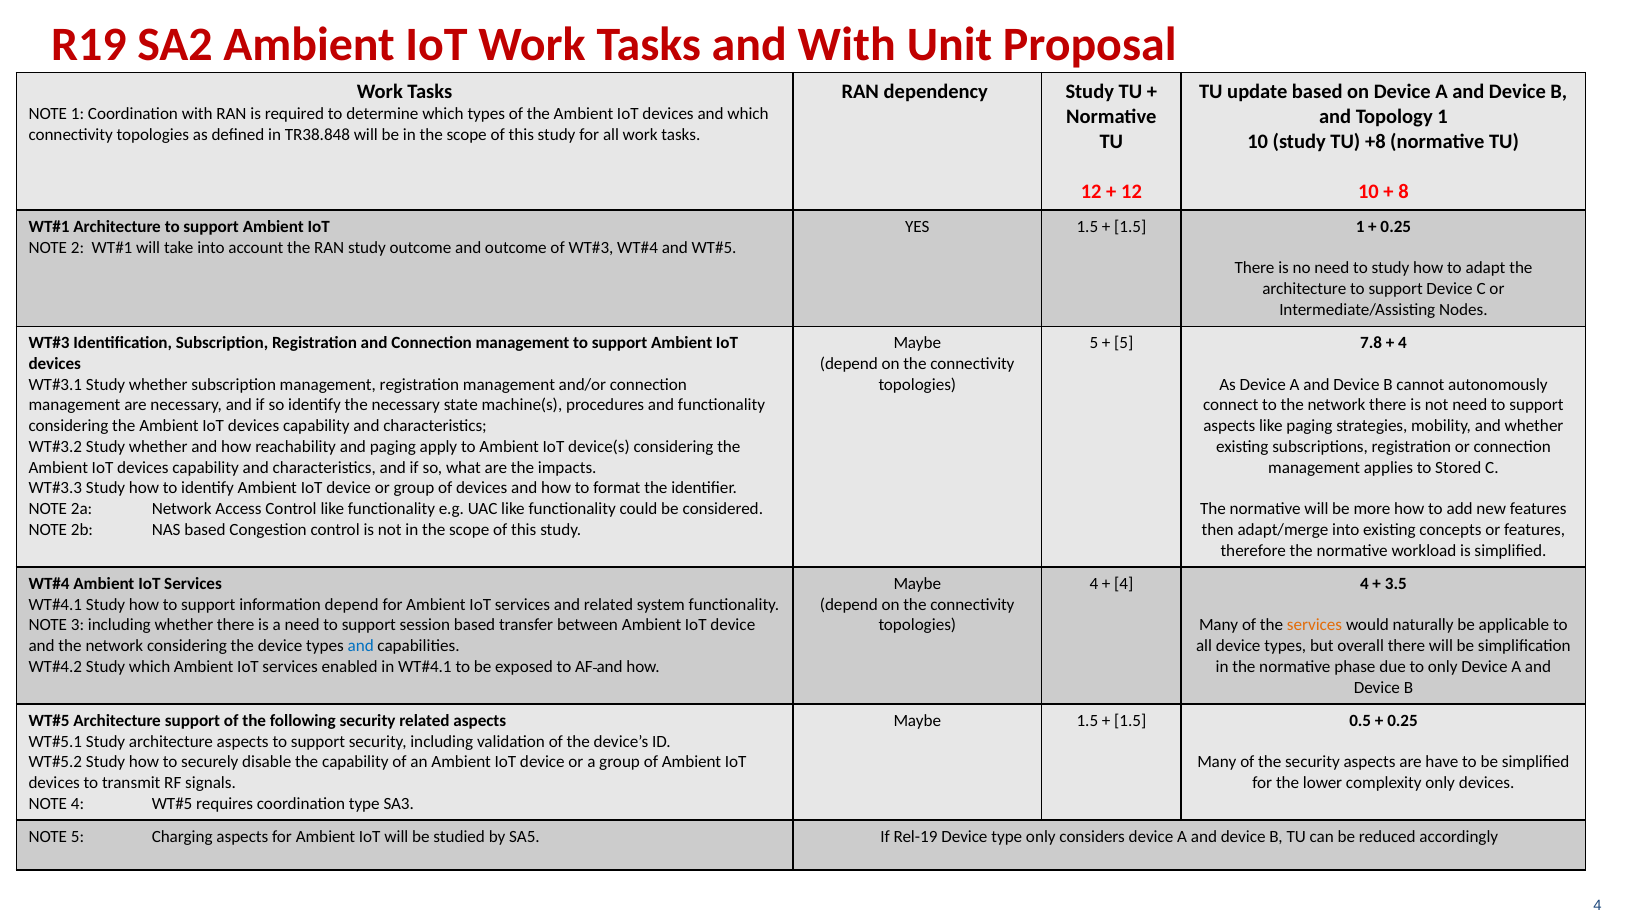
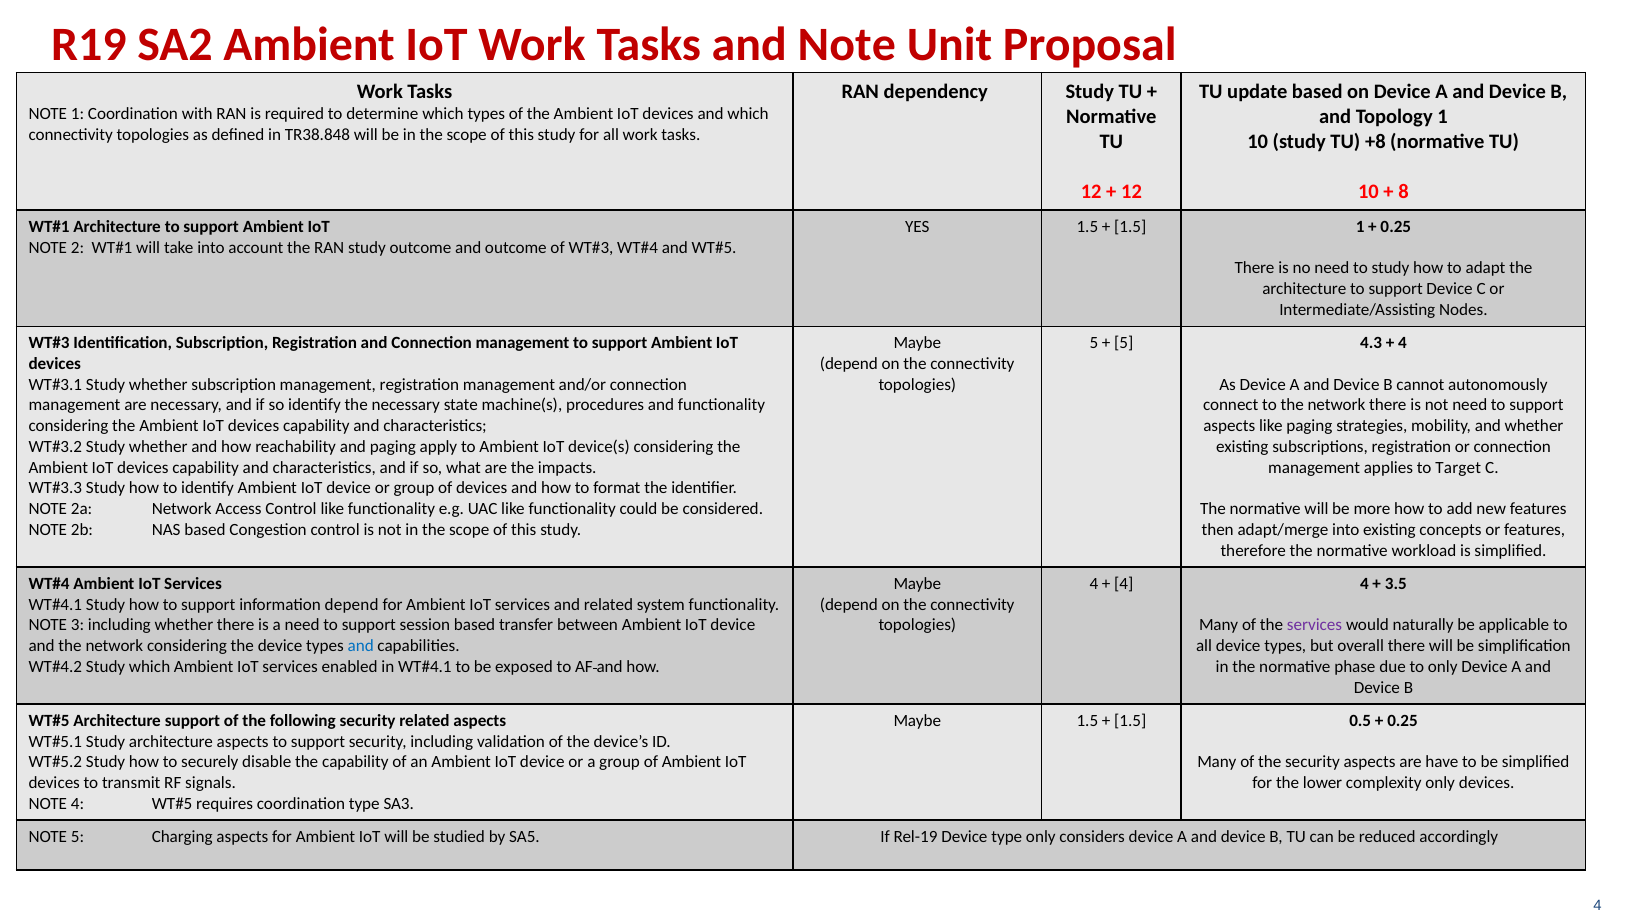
and With: With -> Note
7.8: 7.8 -> 4.3
Stored: Stored -> Target
services at (1315, 626) colour: orange -> purple
